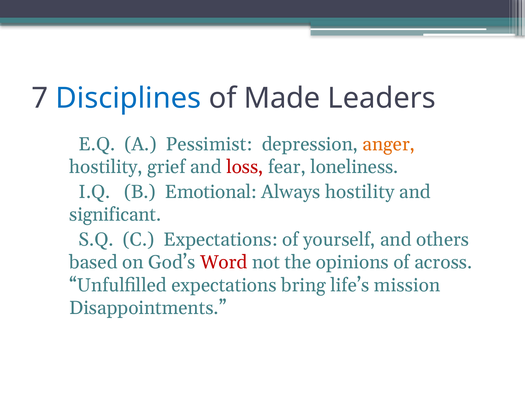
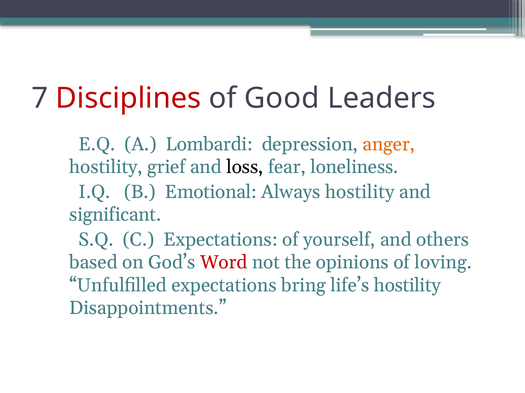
Disciplines colour: blue -> red
Made: Made -> Good
Pessimist: Pessimist -> Lombardi
loss colour: red -> black
across: across -> loving
life’s mission: mission -> hostility
